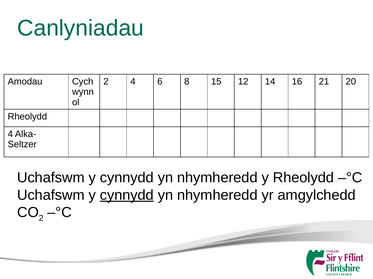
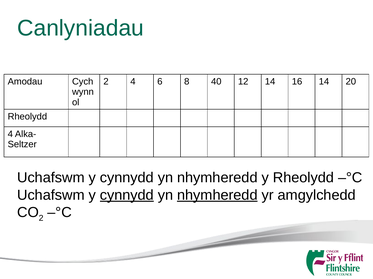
15: 15 -> 40
16 21: 21 -> 14
nhymheredd at (217, 196) underline: none -> present
